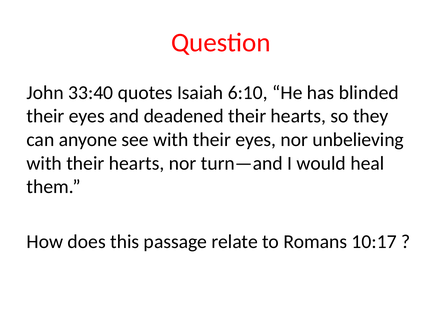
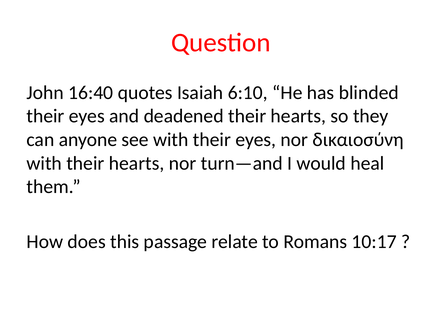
33:40: 33:40 -> 16:40
unbelieving: unbelieving -> δικαιοσύνη
